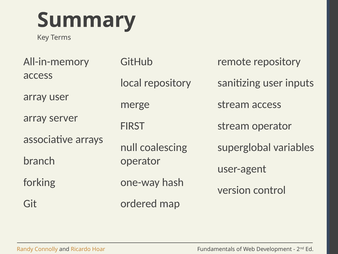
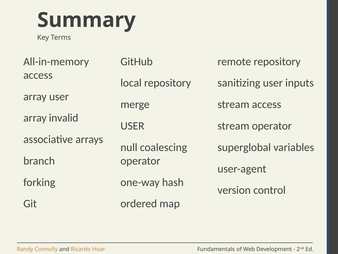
server: server -> invalid
FIRST at (132, 126): FIRST -> USER
